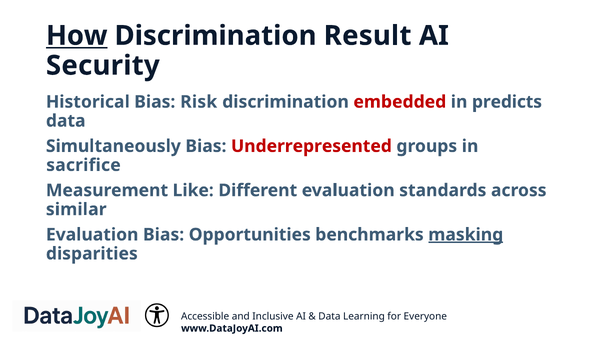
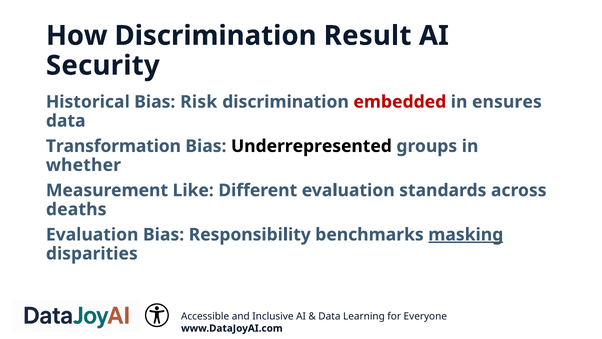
How underline: present -> none
predicts: predicts -> ensures
Simultaneously: Simultaneously -> Transformation
Underrepresented colour: red -> black
sacrifice: sacrifice -> whether
similar: similar -> deaths
Opportunities: Opportunities -> Responsibility
